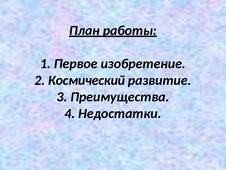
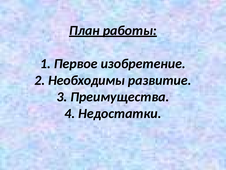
Космический: Космический -> Необходимы
